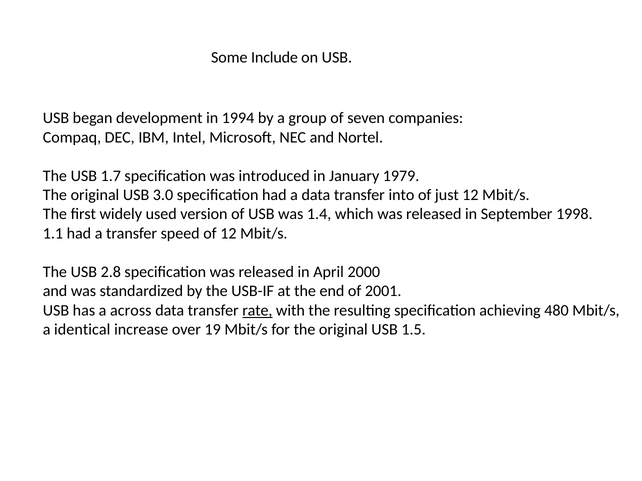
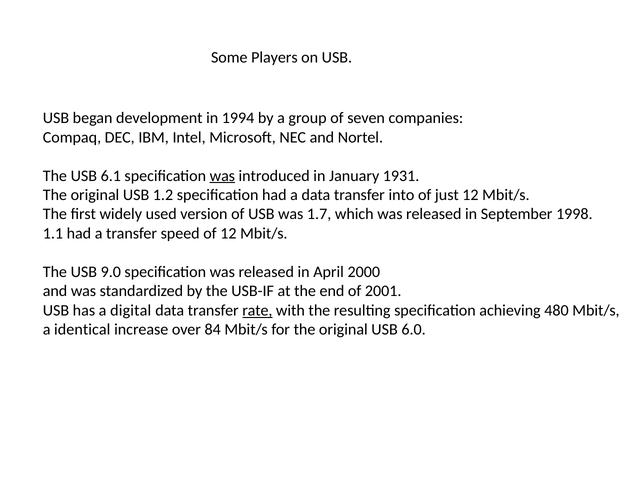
Include: Include -> Players
1.7: 1.7 -> 6.1
was at (222, 176) underline: none -> present
1979: 1979 -> 1931
3.0: 3.0 -> 1.2
1.4: 1.4 -> 1.7
2.8: 2.8 -> 9.0
across: across -> digital
19: 19 -> 84
1.5: 1.5 -> 6.0
